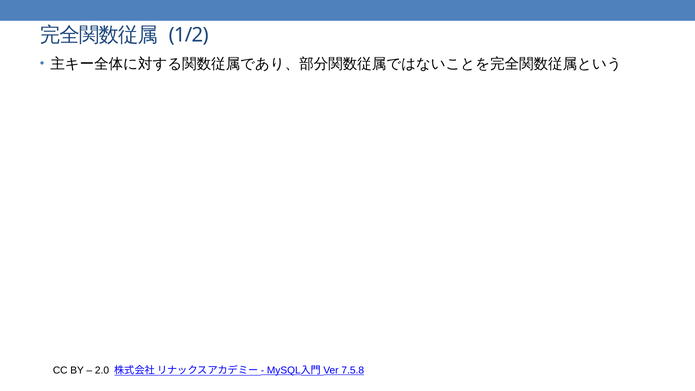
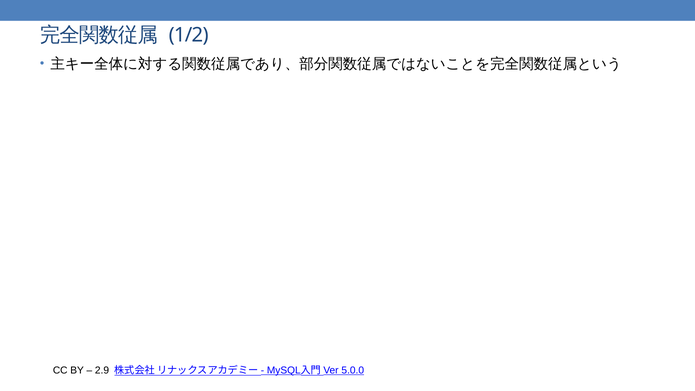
2.0: 2.0 -> 2.9
7.5.8: 7.5.8 -> 5.0.0
